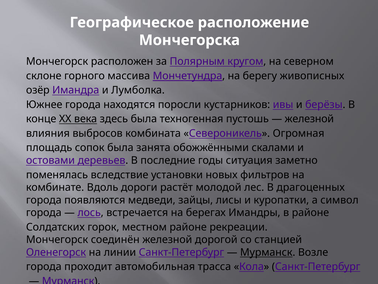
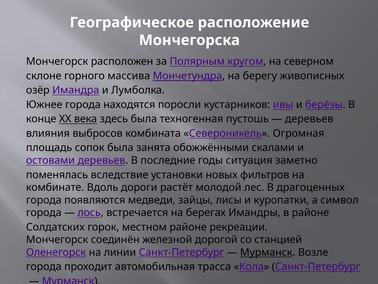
железной at (309, 119): железной -> деревьев
